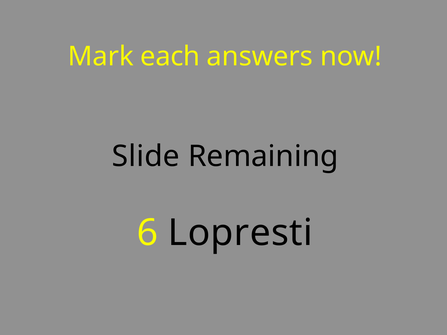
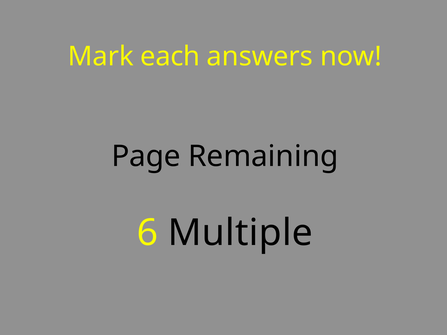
Slide: Slide -> Page
Lopresti: Lopresti -> Multiple
